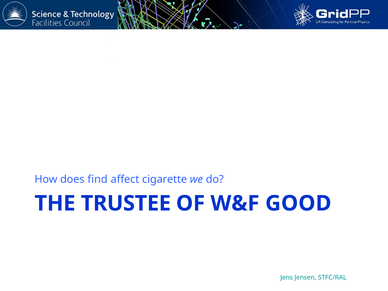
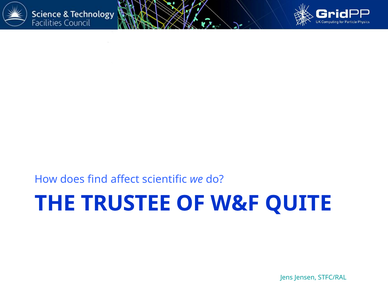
cigarette: cigarette -> scientific
GOOD: GOOD -> QUITE
